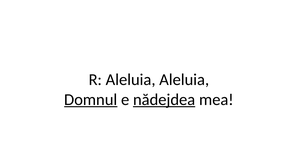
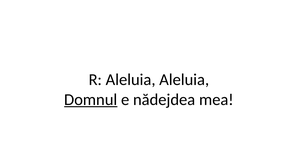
nădejdea underline: present -> none
